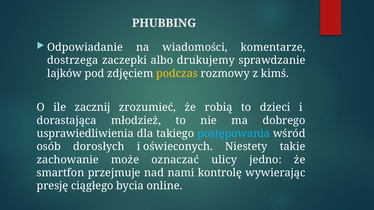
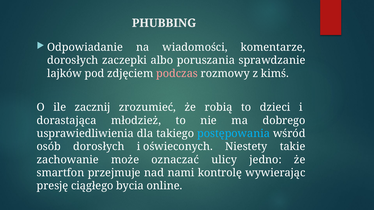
dostrzega at (73, 60): dostrzega -> dorosłych
drukujemy: drukujemy -> poruszania
podczas colour: yellow -> pink
